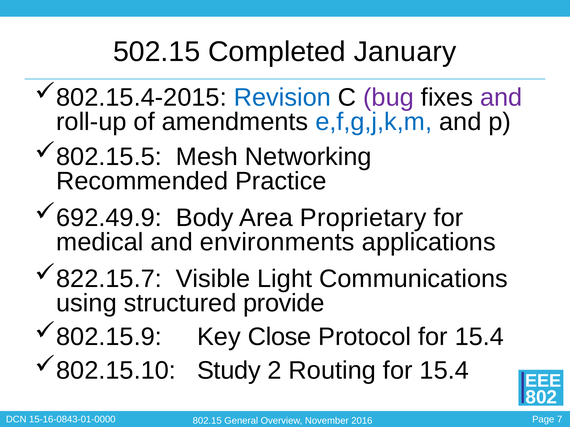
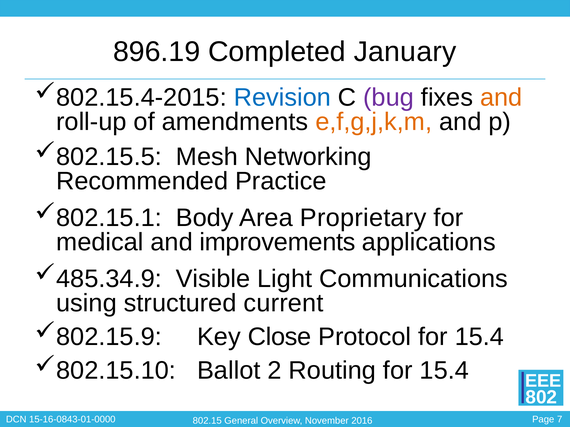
502.15: 502.15 -> 896.19
and at (501, 98) colour: purple -> orange
e,f,g,j,k,m colour: blue -> orange
692.49.9: 692.49.9 -> 802.15.1
environments: environments -> improvements
822.15.7: 822.15.7 -> 485.34.9
provide: provide -> current
Study: Study -> Ballot
